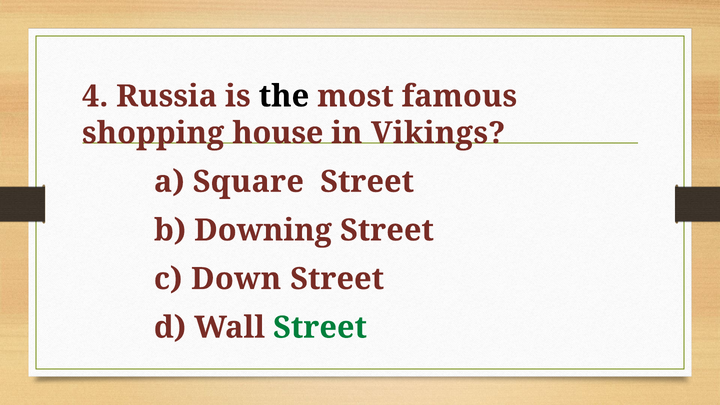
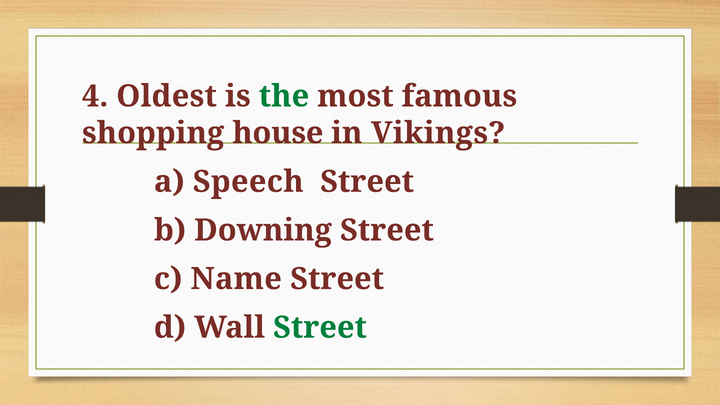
Russia: Russia -> Oldest
the colour: black -> green
Square: Square -> Speech
Down: Down -> Name
